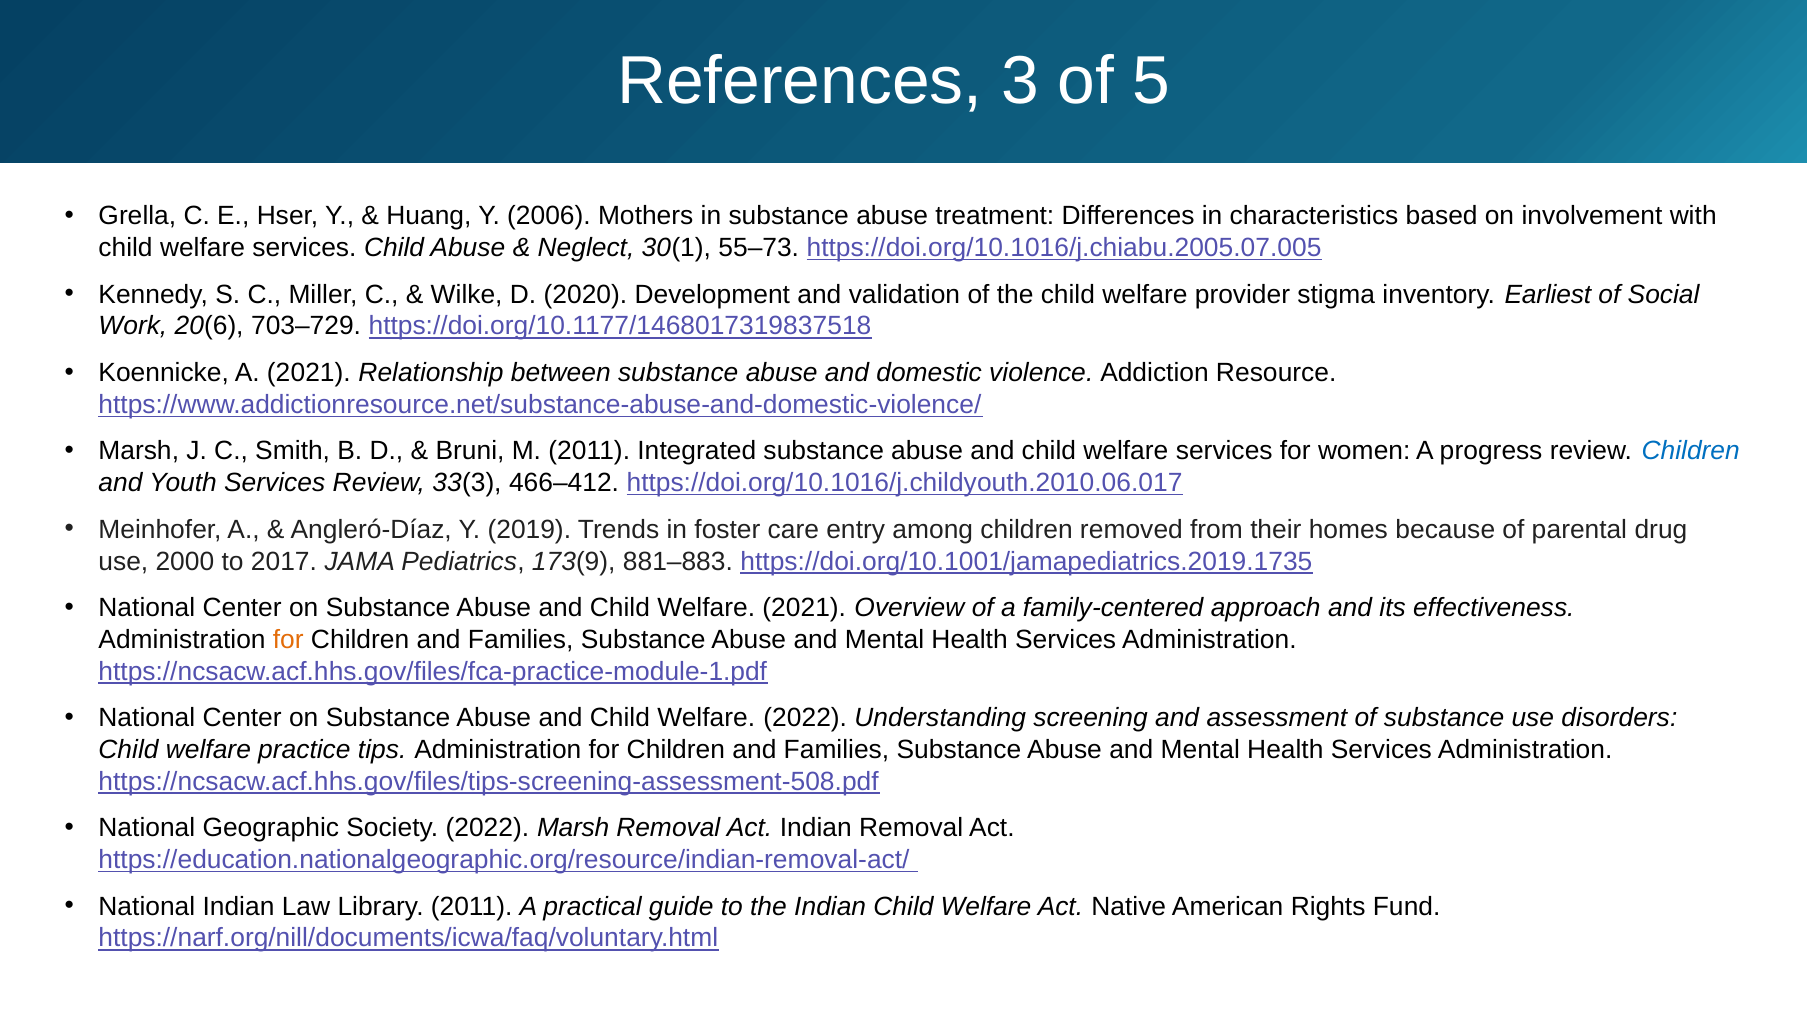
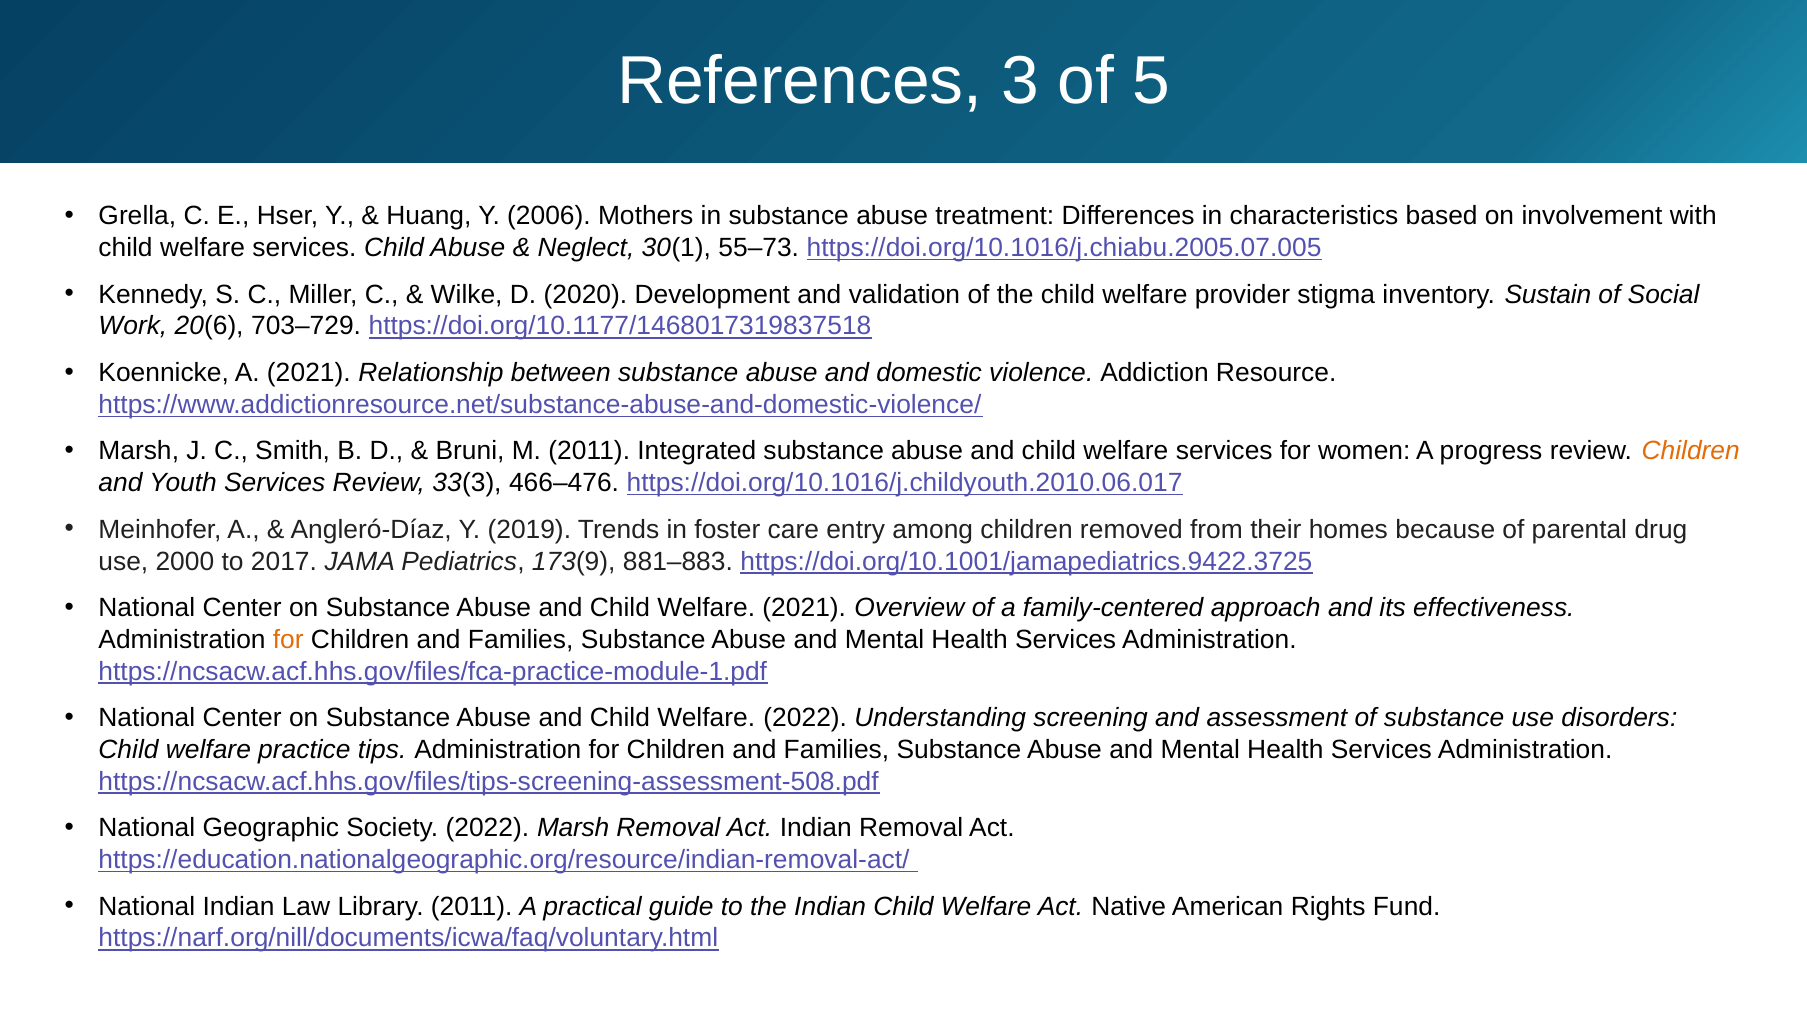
Earliest: Earliest -> Sustain
Children at (1691, 451) colour: blue -> orange
466–412: 466–412 -> 466–476
https://doi.org/10.1001/jamapediatrics.2019.1735: https://doi.org/10.1001/jamapediatrics.2019.1735 -> https://doi.org/10.1001/jamapediatrics.9422.3725
